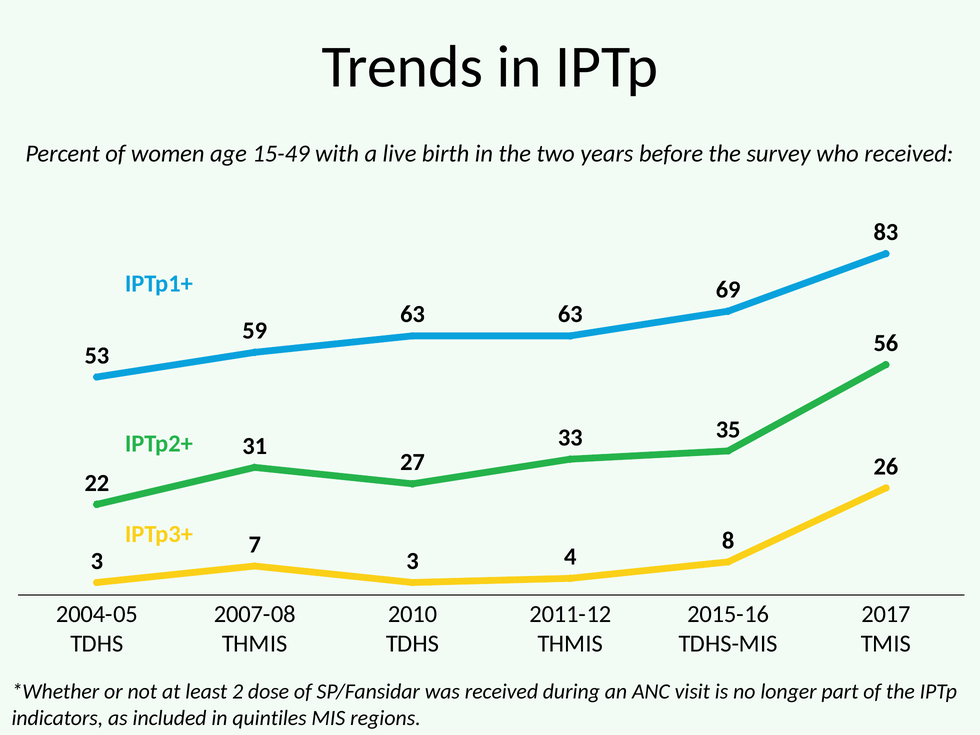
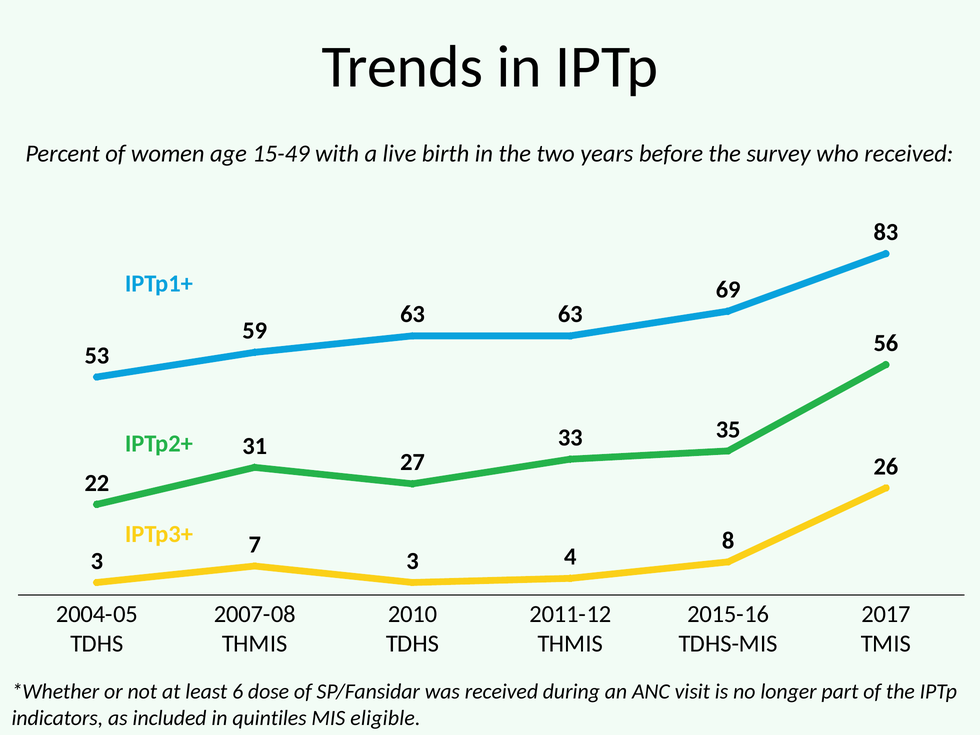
2: 2 -> 6
regions: regions -> eligible
